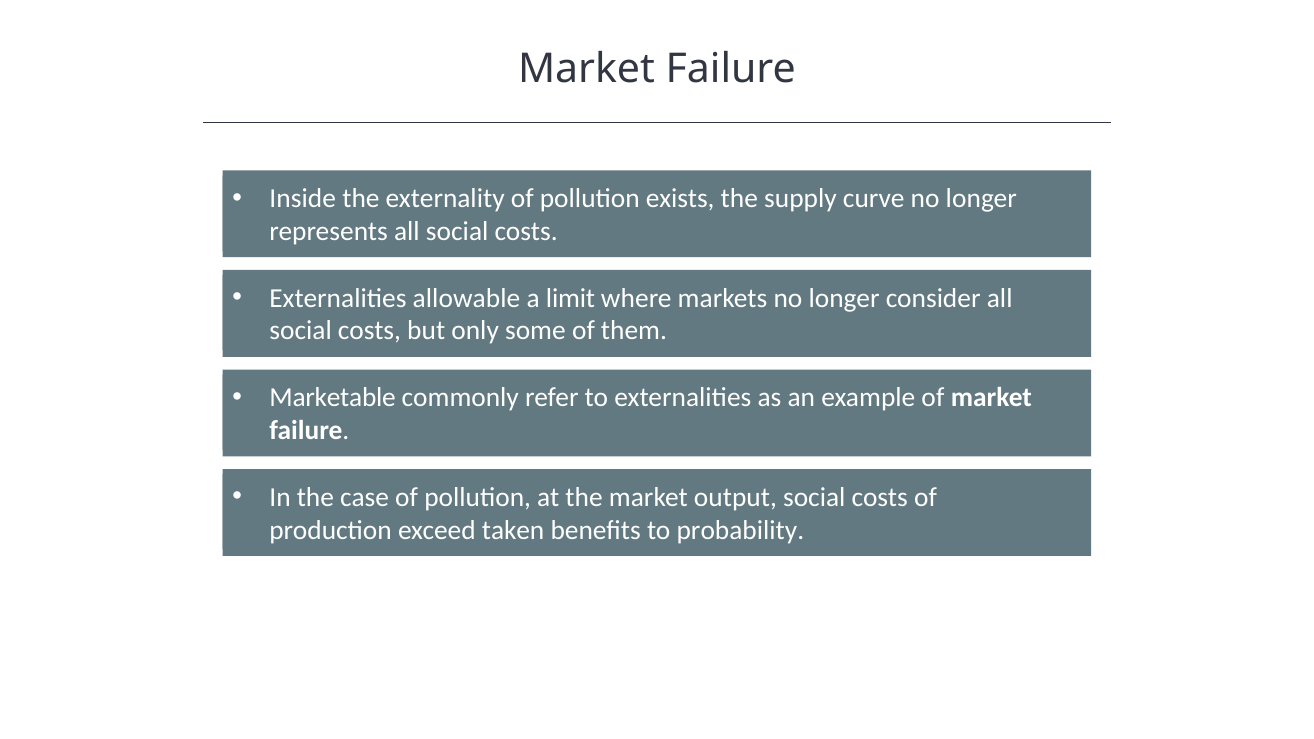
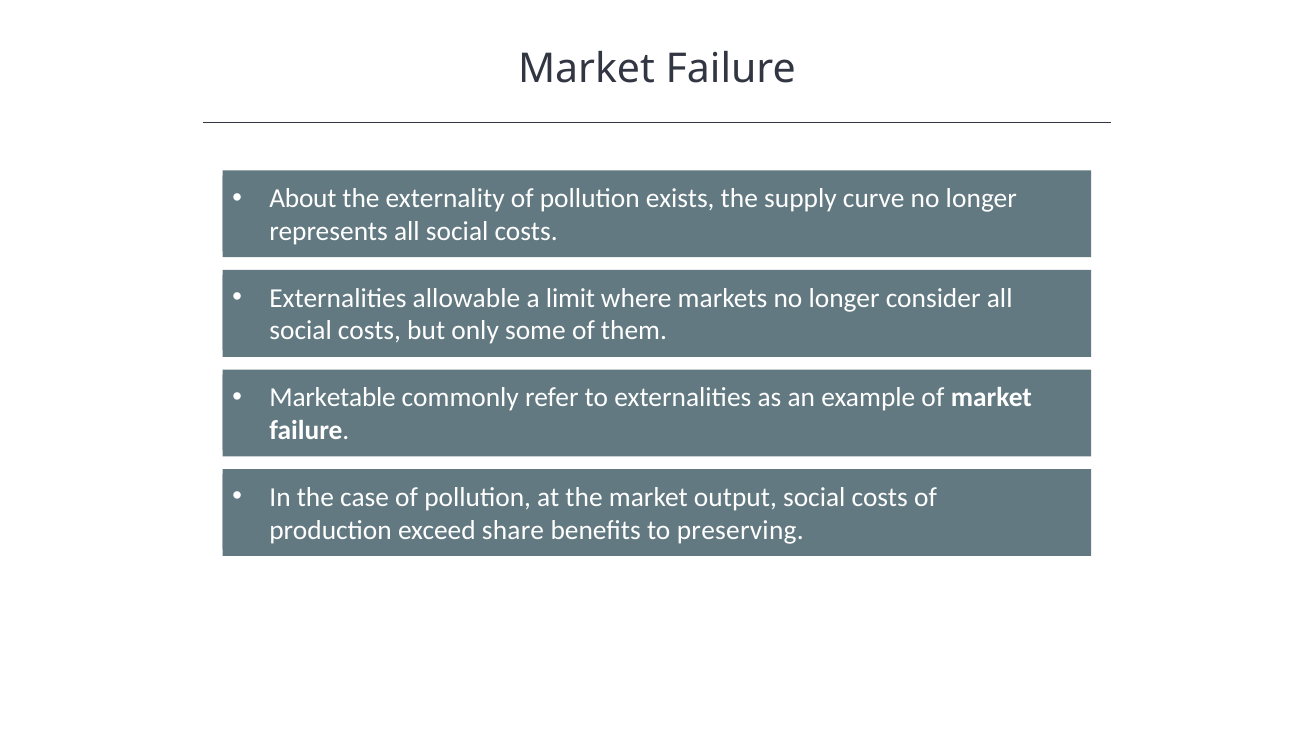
Inside: Inside -> About
taken: taken -> share
probability: probability -> preserving
